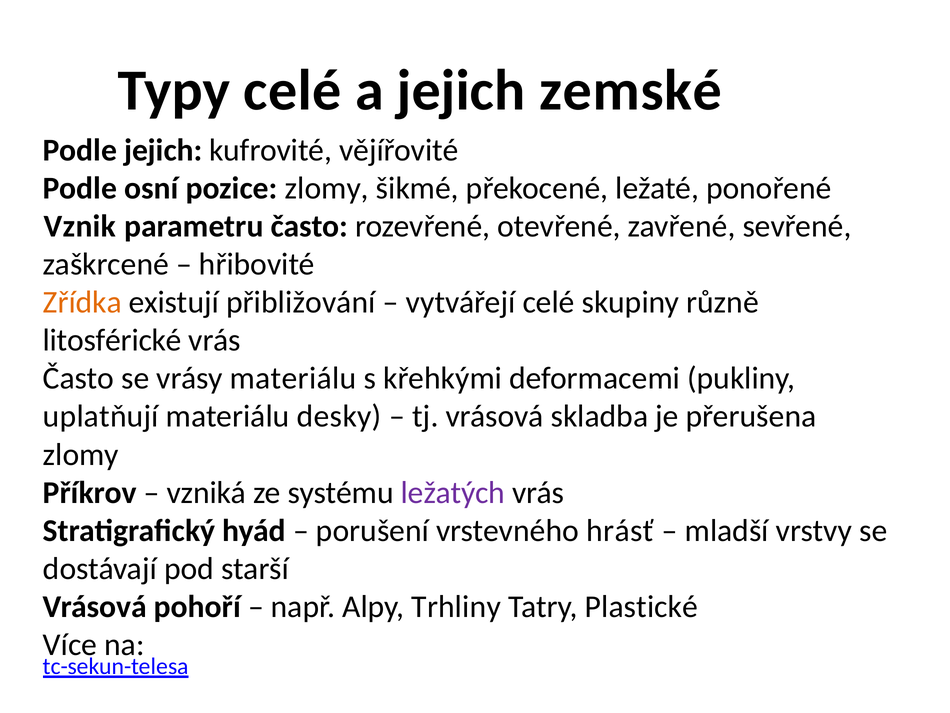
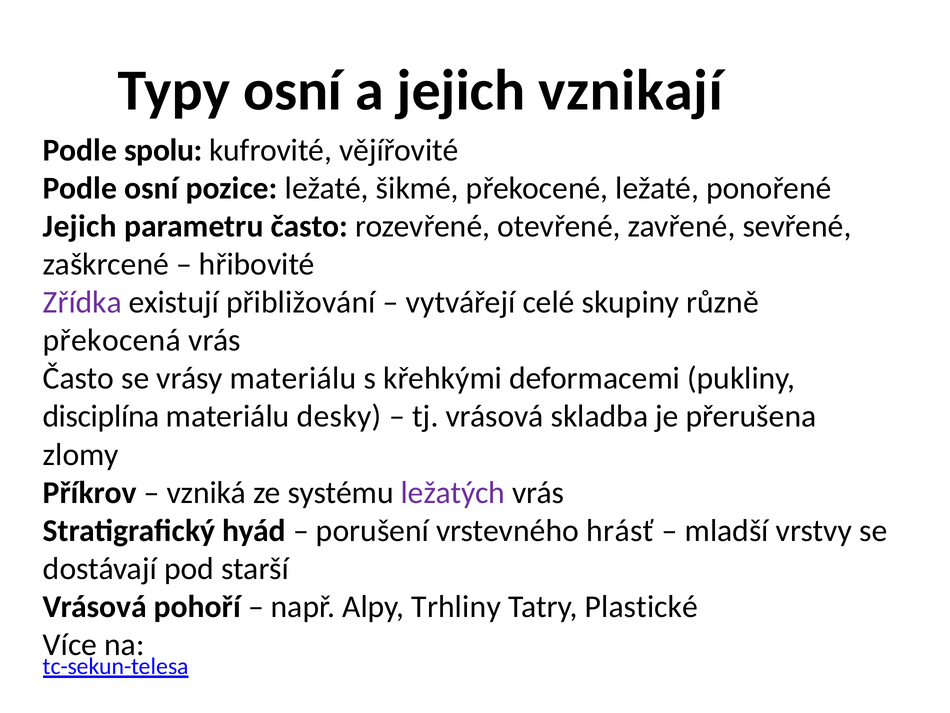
Typy celé: celé -> osní
zemské: zemské -> vznikají
Podle jejich: jejich -> spolu
pozice zlomy: zlomy -> ležaté
Vznik at (80, 226): Vznik -> Jejich
Zřídka colour: orange -> purple
litosférické: litosférické -> překocená
uplatňují: uplatňují -> disciplína
